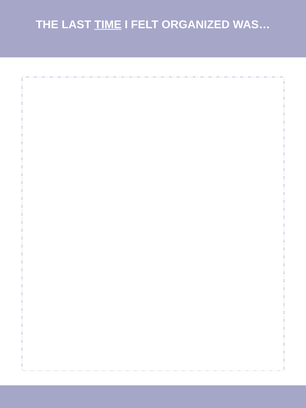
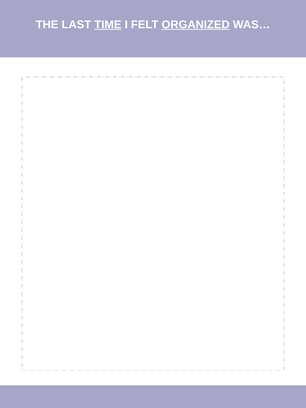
ORGANIZED underline: none -> present
